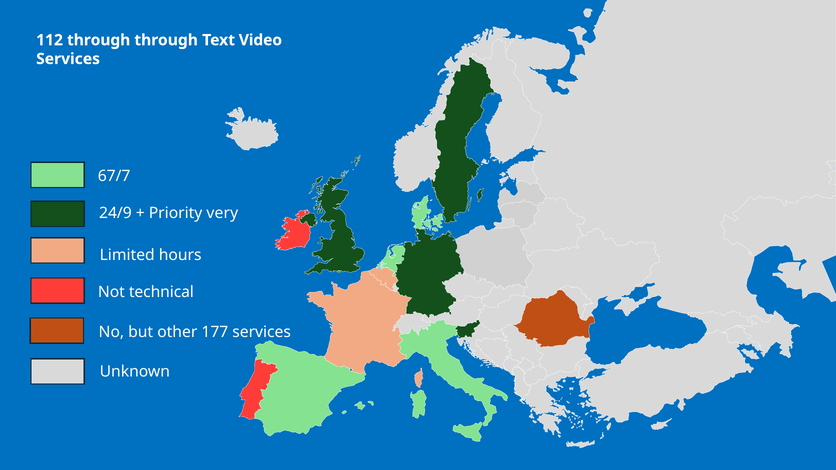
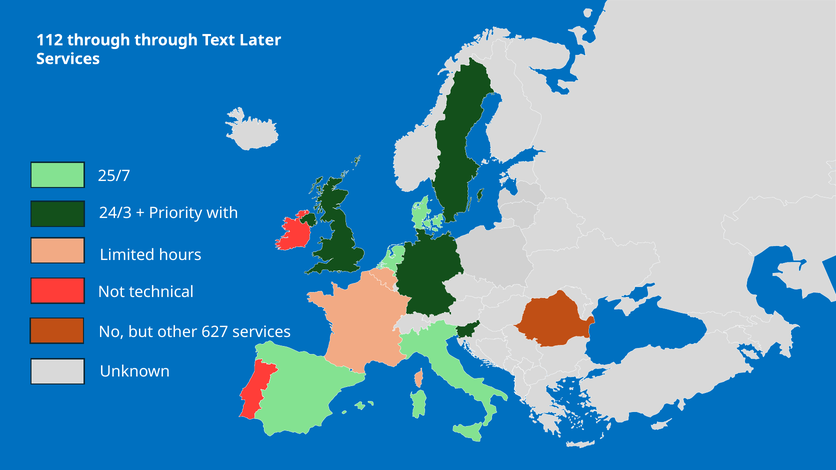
Video: Video -> Later
67/7: 67/7 -> 25/7
24/9: 24/9 -> 24/3
very: very -> with
177: 177 -> 627
